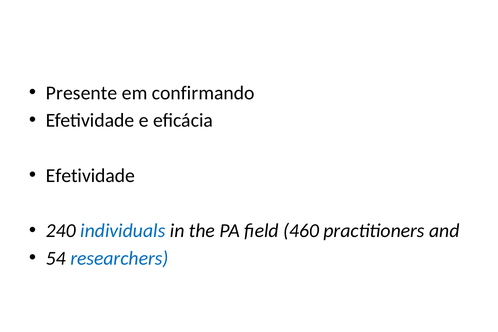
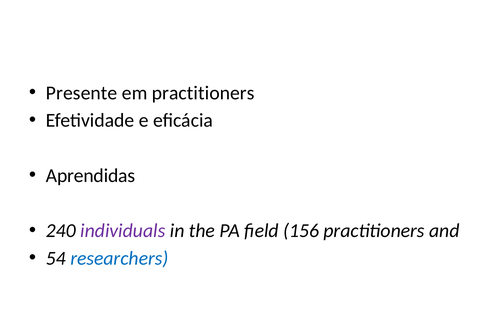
em confirmando: confirmando -> practitioners
Efetividade at (90, 176): Efetividade -> Aprendidas
individuals colour: blue -> purple
460: 460 -> 156
